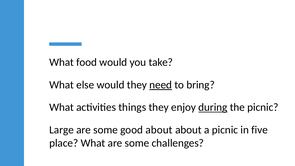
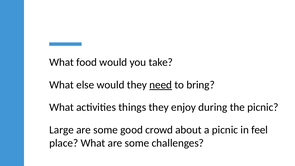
during underline: present -> none
good about: about -> crowd
five: five -> feel
